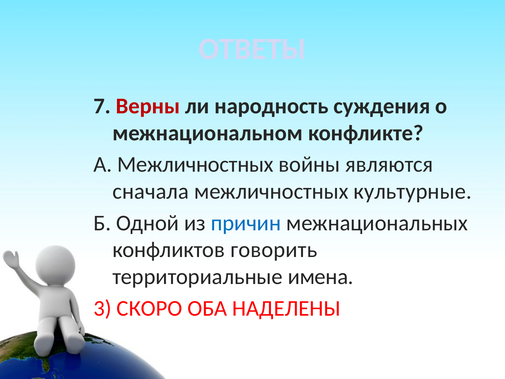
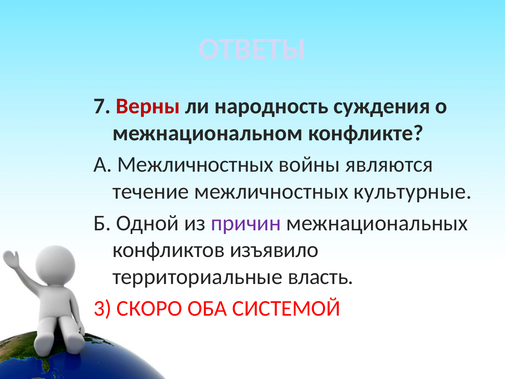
сначала: сначала -> течение
причин colour: blue -> purple
говорить: говорить -> изъявило
имена: имена -> власть
НАДЕЛЕНЫ: НАДЕЛЕНЫ -> СИСТЕМОЙ
